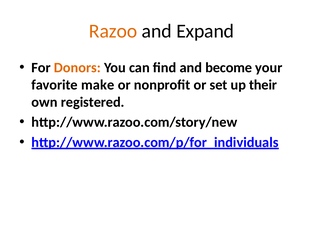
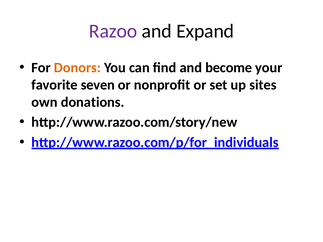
Razoo colour: orange -> purple
make: make -> seven
their: their -> sites
registered: registered -> donations
